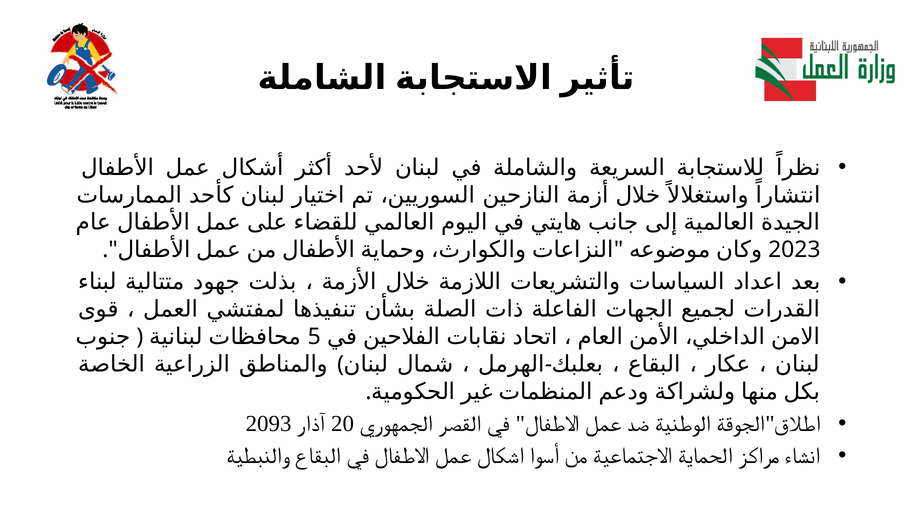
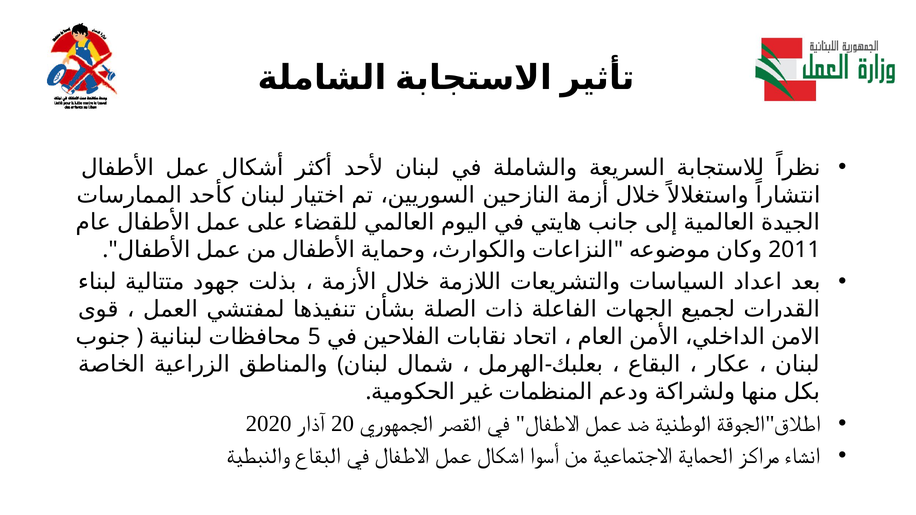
2023: 2023 -> 2011
2093: 2093 -> 2020
